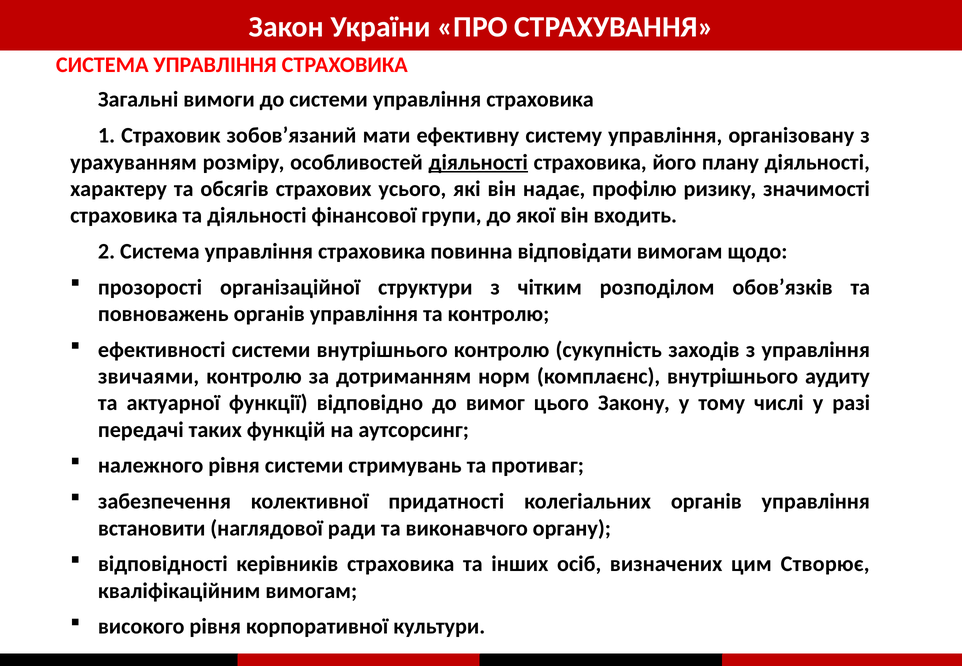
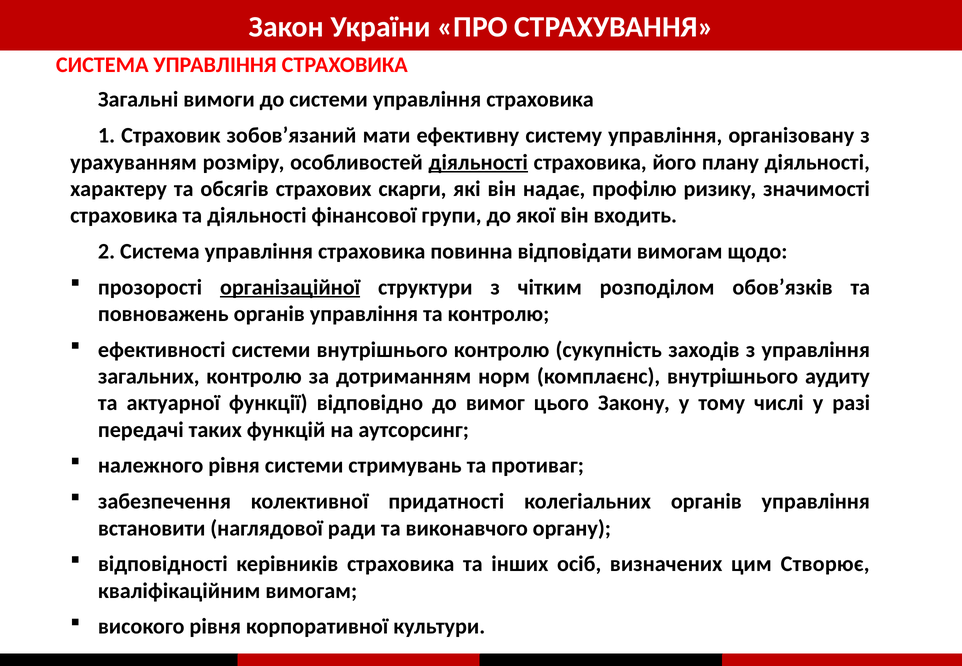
усього: усього -> скарги
організаційної underline: none -> present
звичаями: звичаями -> загальних
